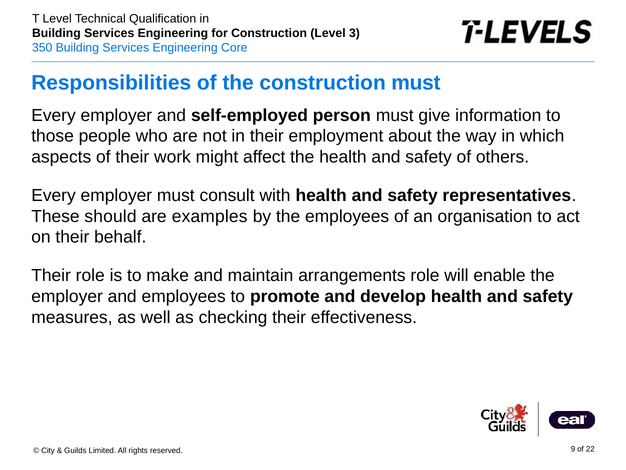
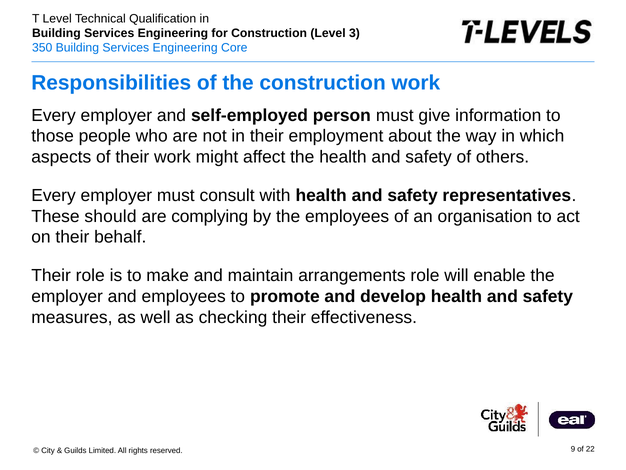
construction must: must -> work
examples: examples -> complying
